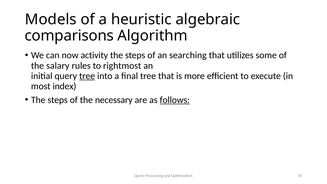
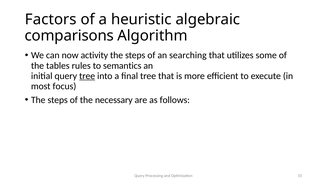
Models: Models -> Factors
salary: salary -> tables
rightmost: rightmost -> semantics
index: index -> focus
follows underline: present -> none
